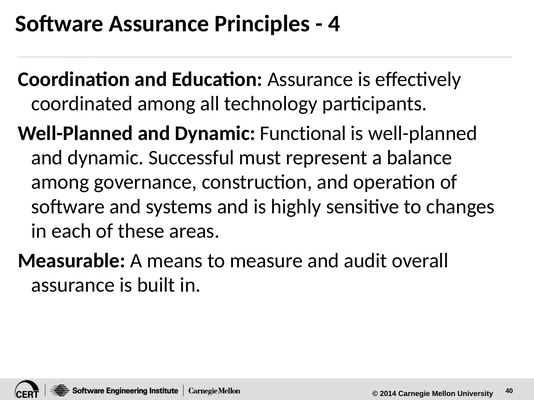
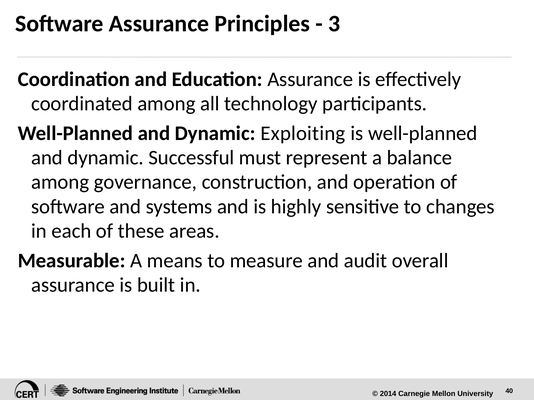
4: 4 -> 3
Functional: Functional -> Exploiting
